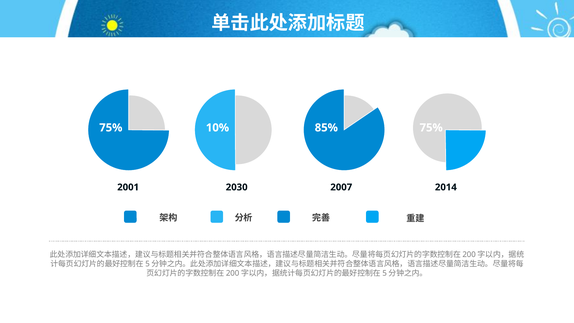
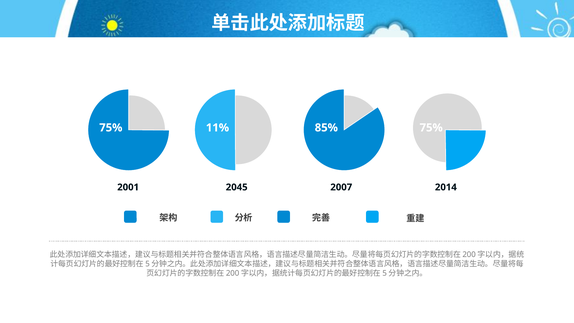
10%: 10% -> 11%
2030: 2030 -> 2045
